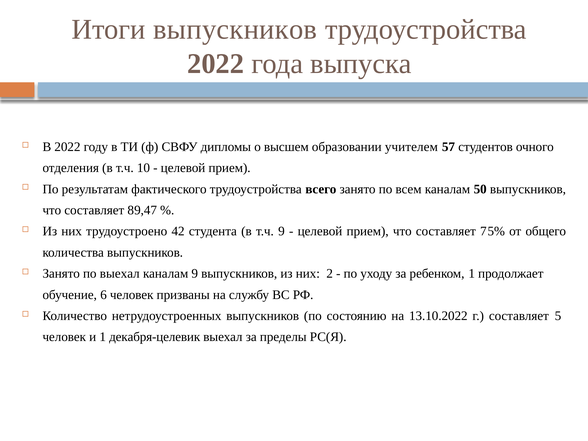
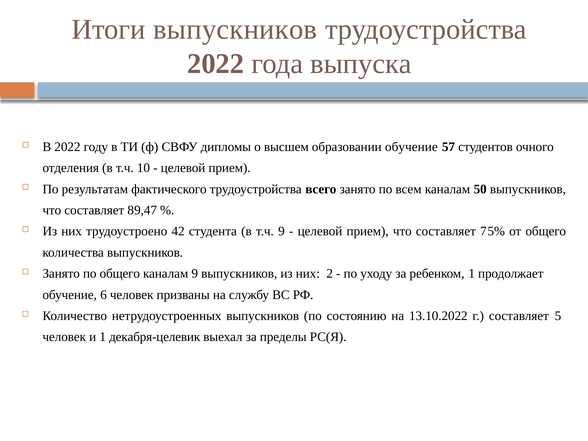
образовании учителем: учителем -> обучение
по выехал: выехал -> общего
